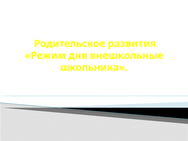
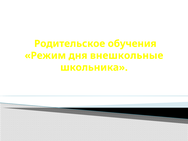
развития: развития -> обучения
